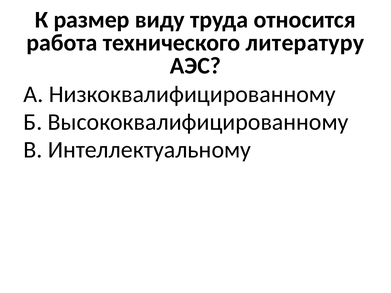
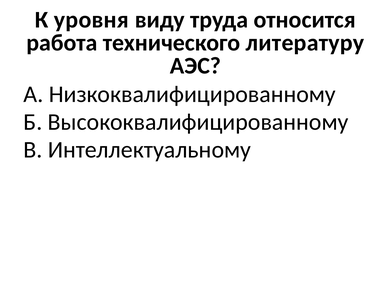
размер: размер -> уровня
